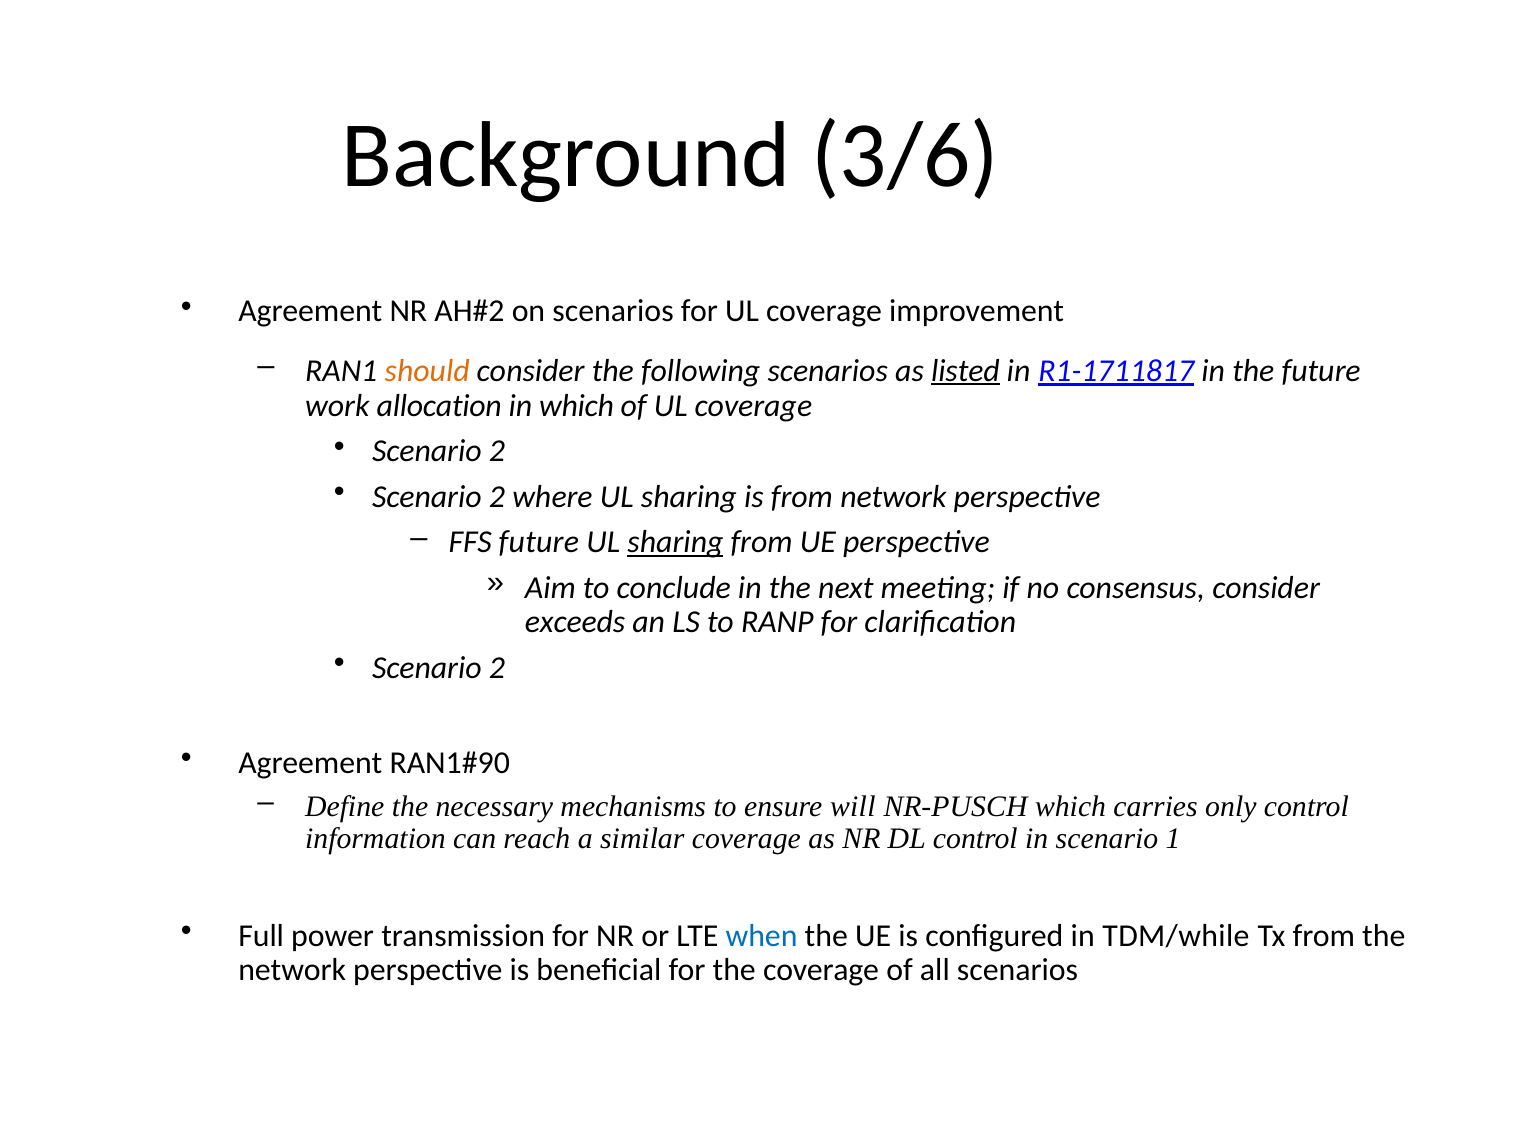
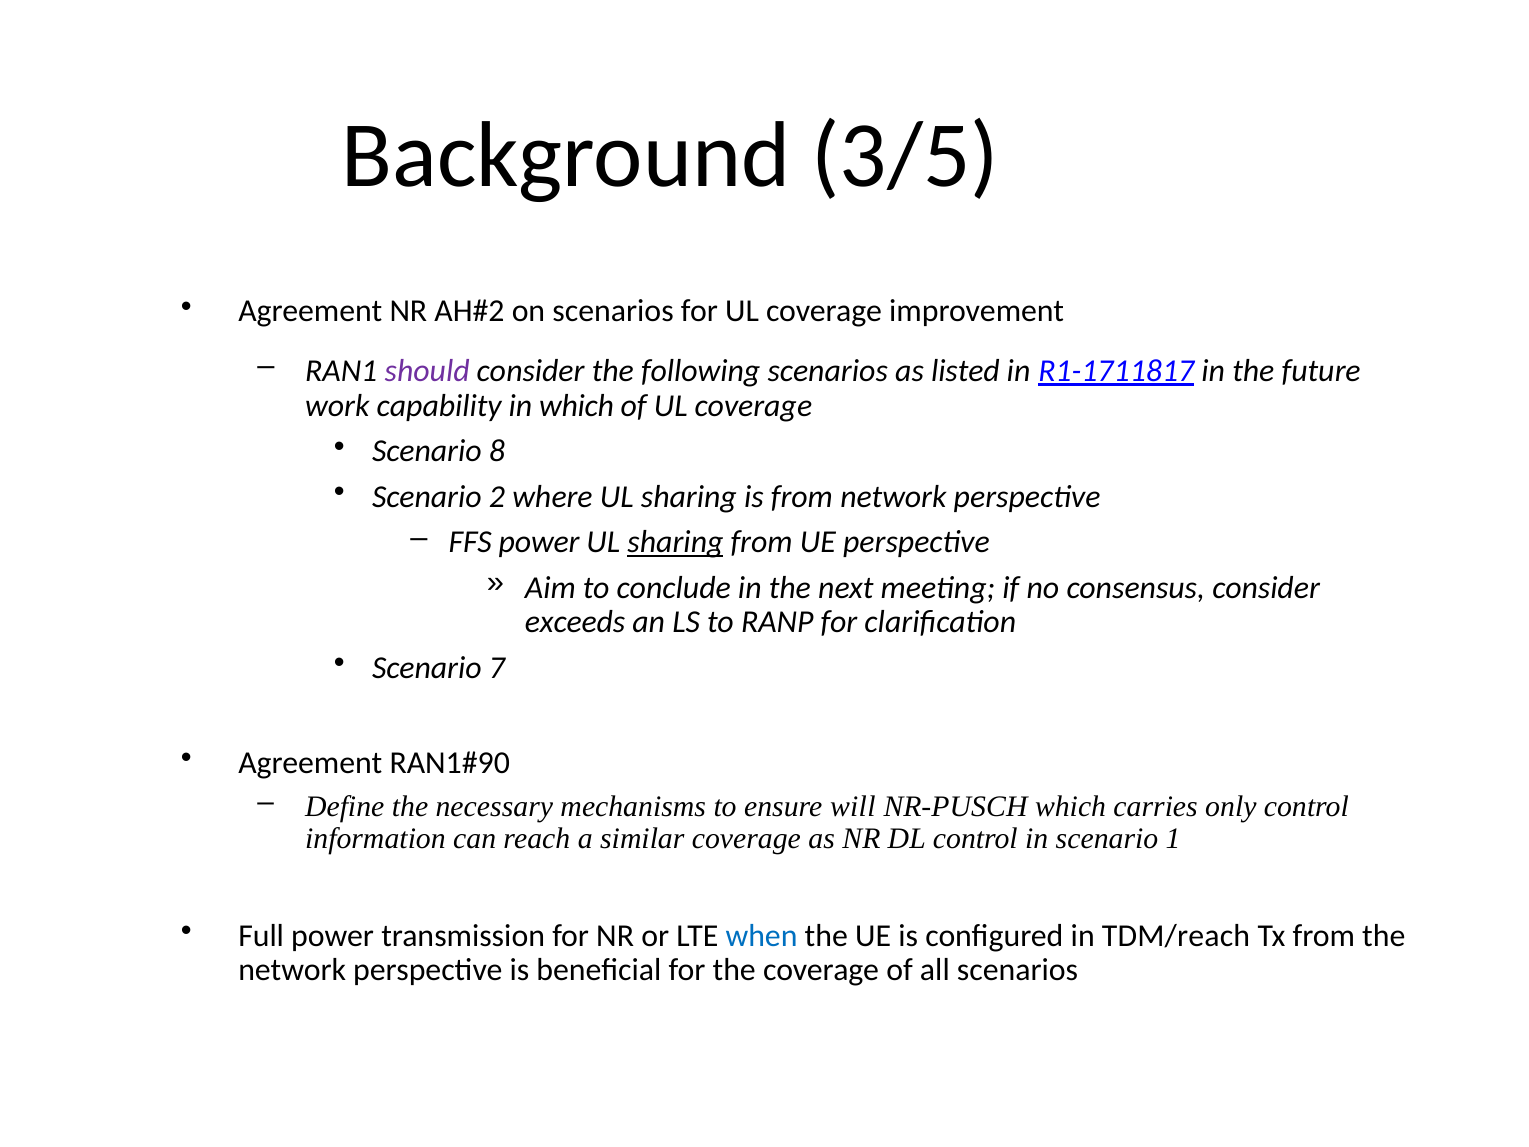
3/6: 3/6 -> 3/5
should colour: orange -> purple
listed underline: present -> none
allocation: allocation -> capability
2 at (497, 451): 2 -> 8
FFS future: future -> power
2 at (497, 668): 2 -> 7
TDM/while: TDM/while -> TDM/reach
